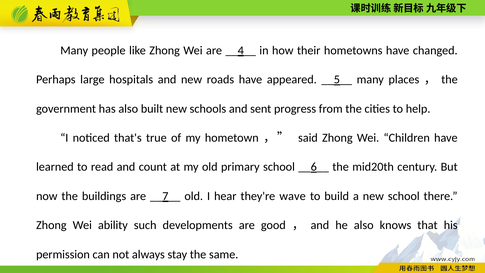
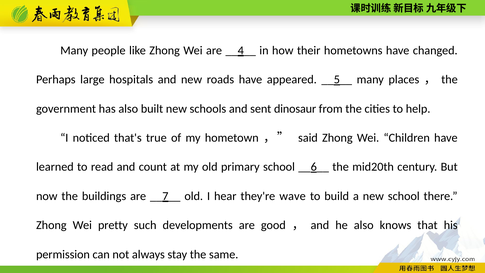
progress: progress -> dinosaur
ability: ability -> pretty
